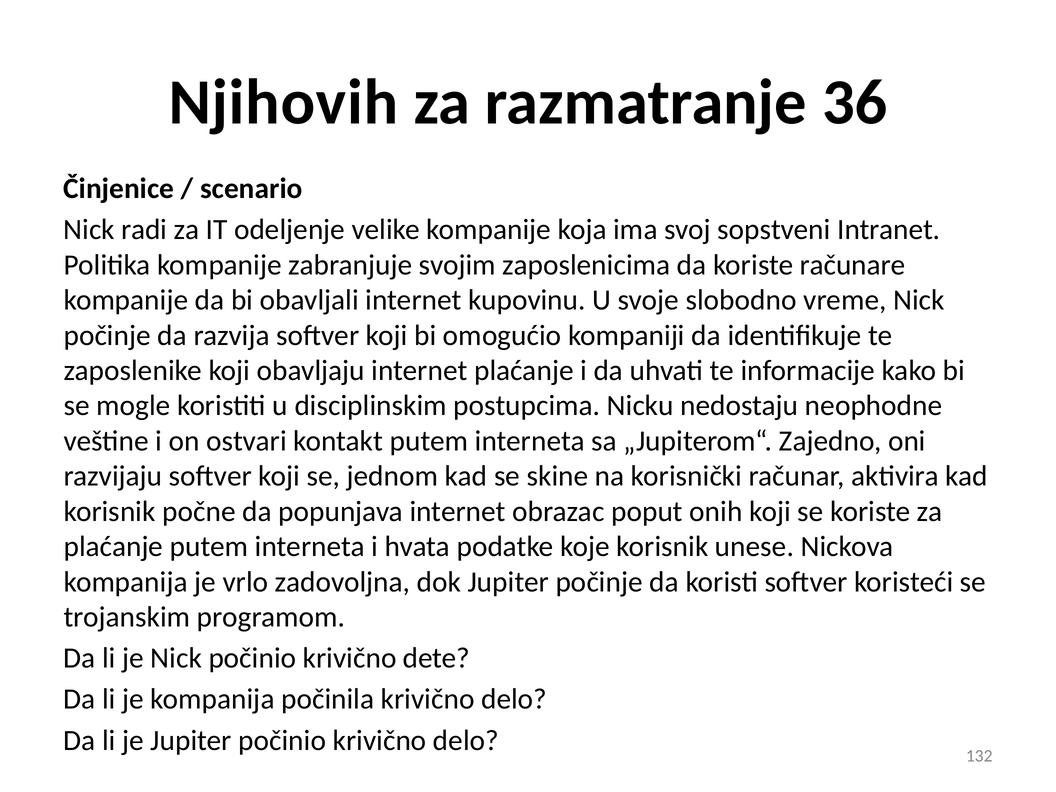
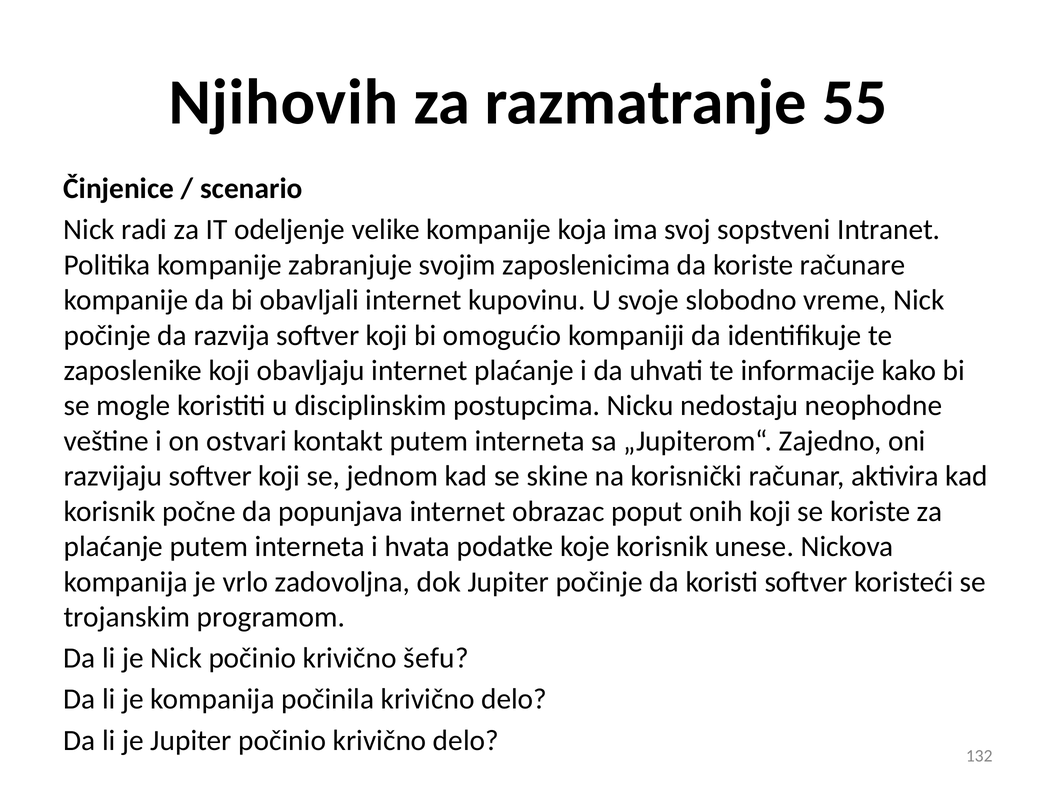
36: 36 -> 55
dete: dete -> šefu
